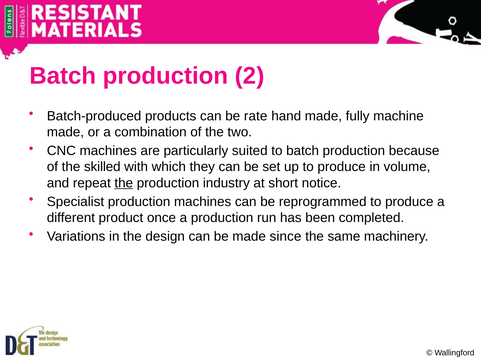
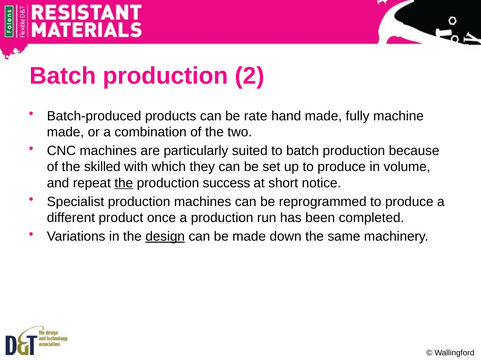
industry: industry -> success
design underline: none -> present
since: since -> down
